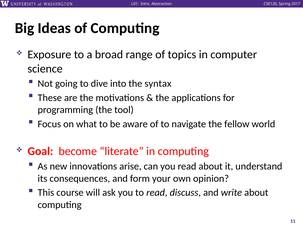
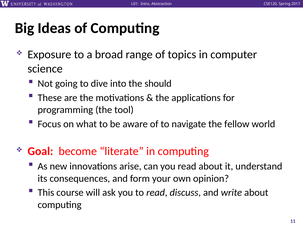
syntax: syntax -> should
